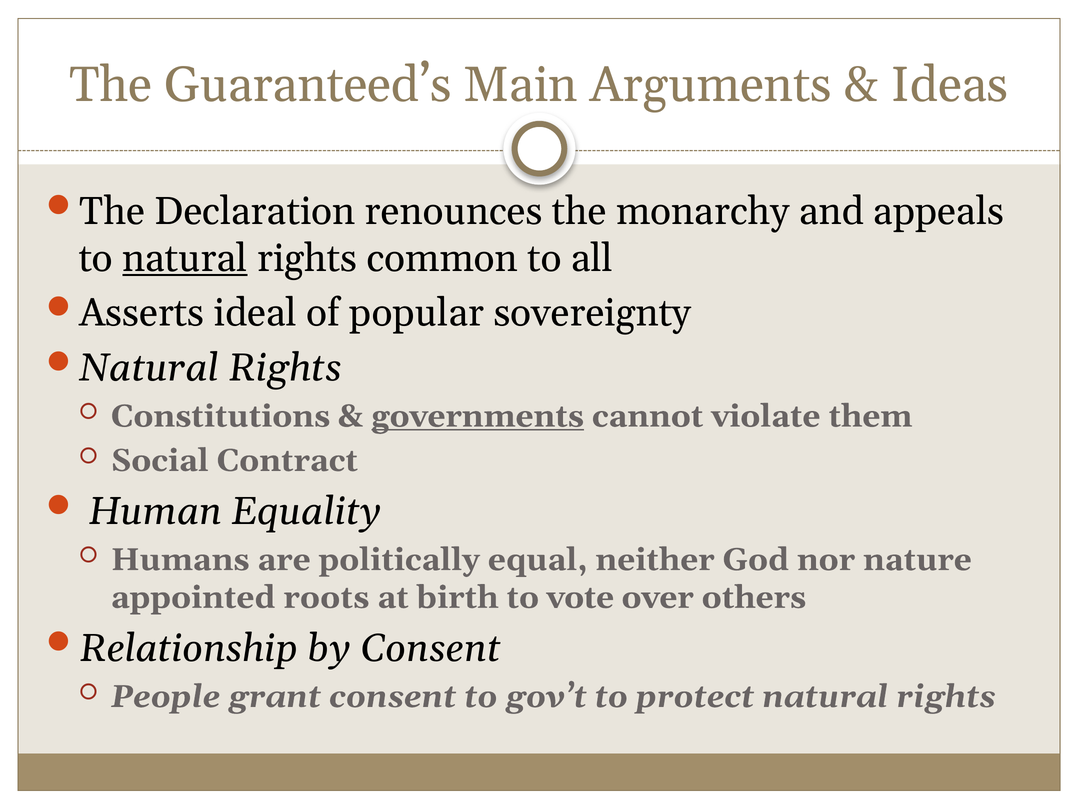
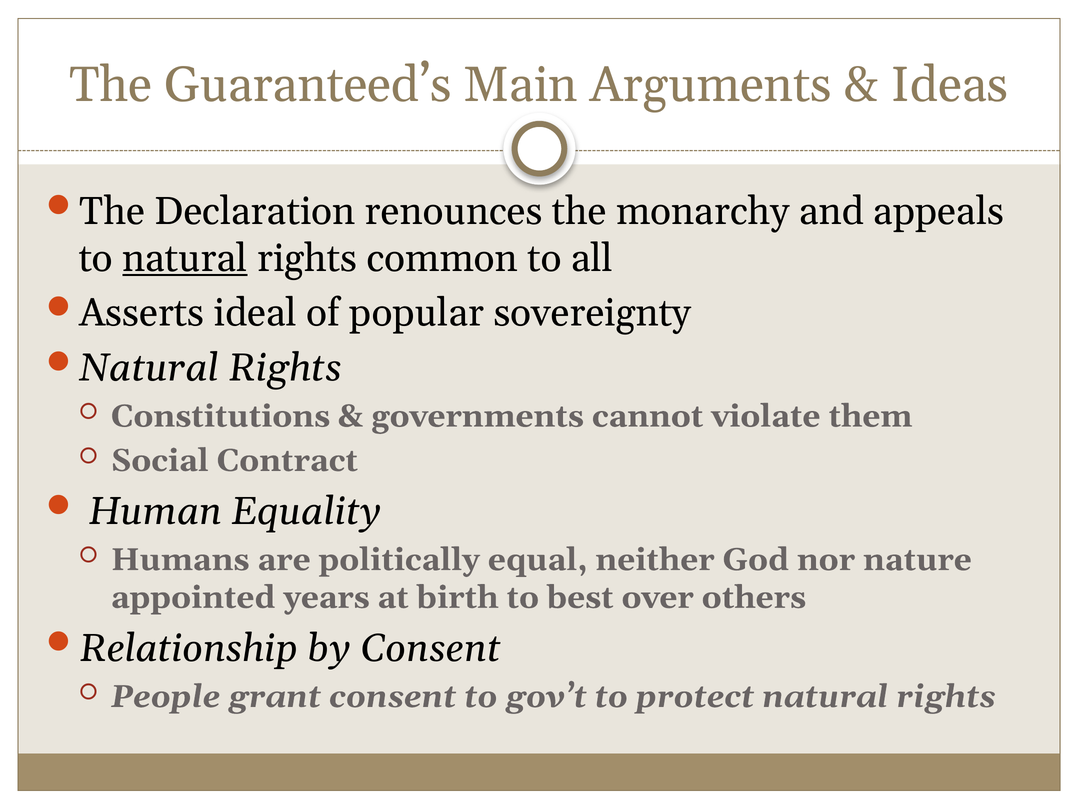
governments underline: present -> none
roots: roots -> years
vote: vote -> best
